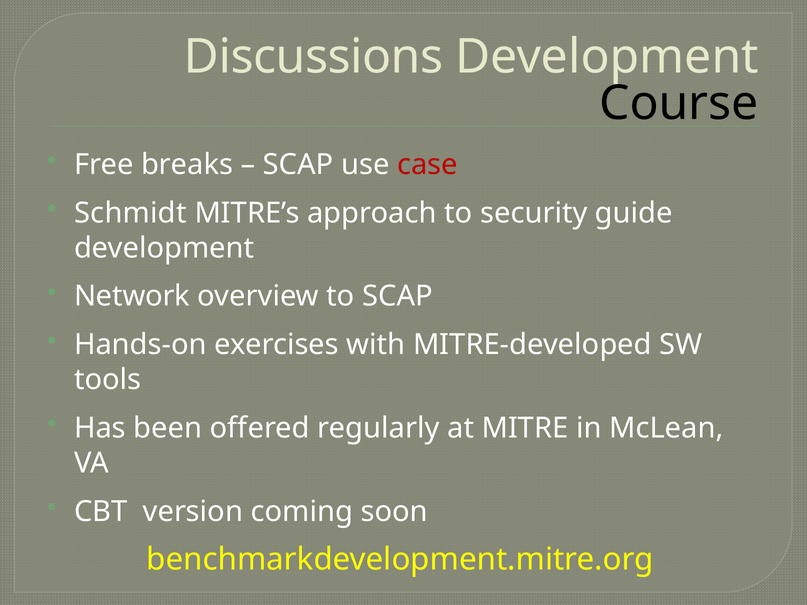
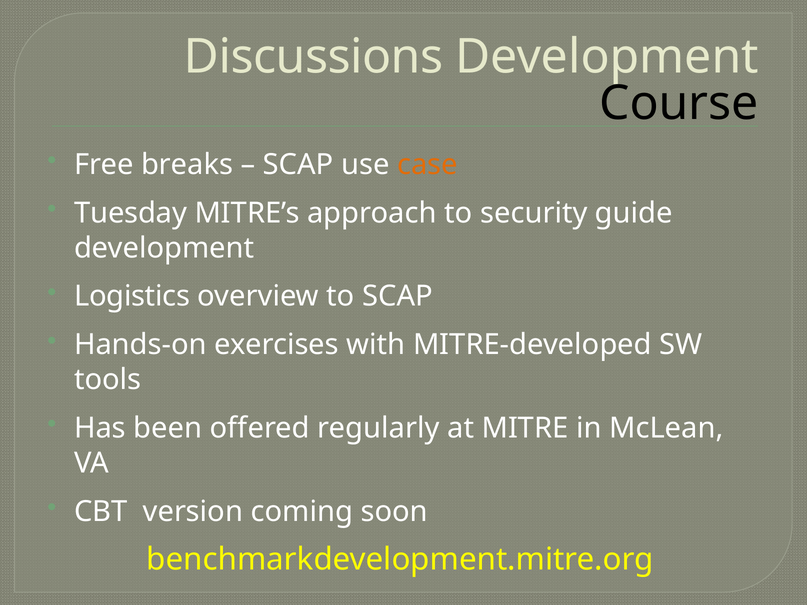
case colour: red -> orange
Schmidt: Schmidt -> Tuesday
Network: Network -> Logistics
